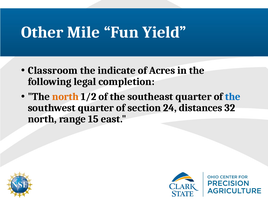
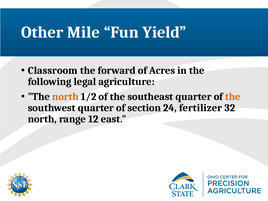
indicate: indicate -> forward
completion: completion -> agriculture
the at (233, 97) colour: blue -> orange
distances: distances -> fertilizer
15: 15 -> 12
